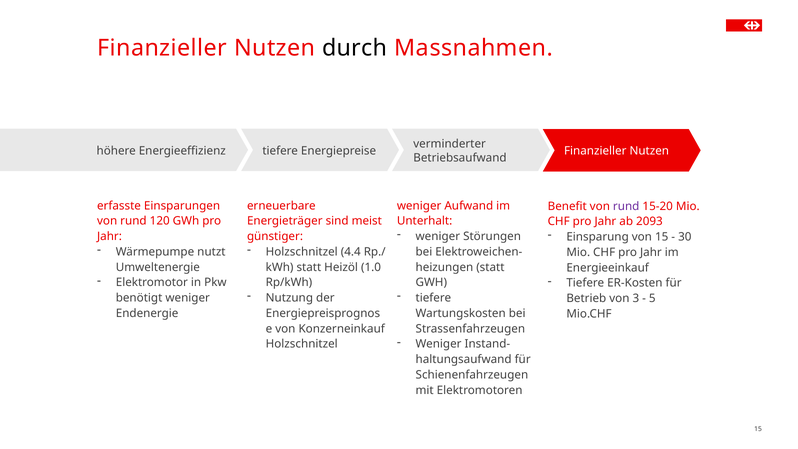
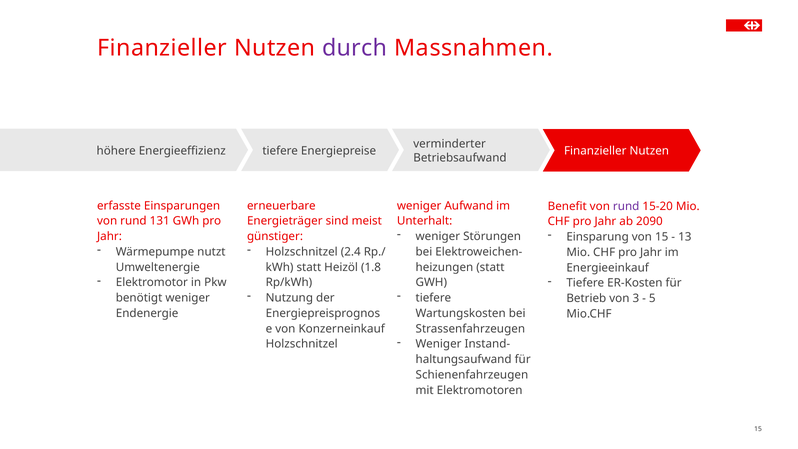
durch colour: black -> purple
120: 120 -> 131
2093: 2093 -> 2090
30: 30 -> 13
4.4: 4.4 -> 2.4
1.0: 1.0 -> 1.8
